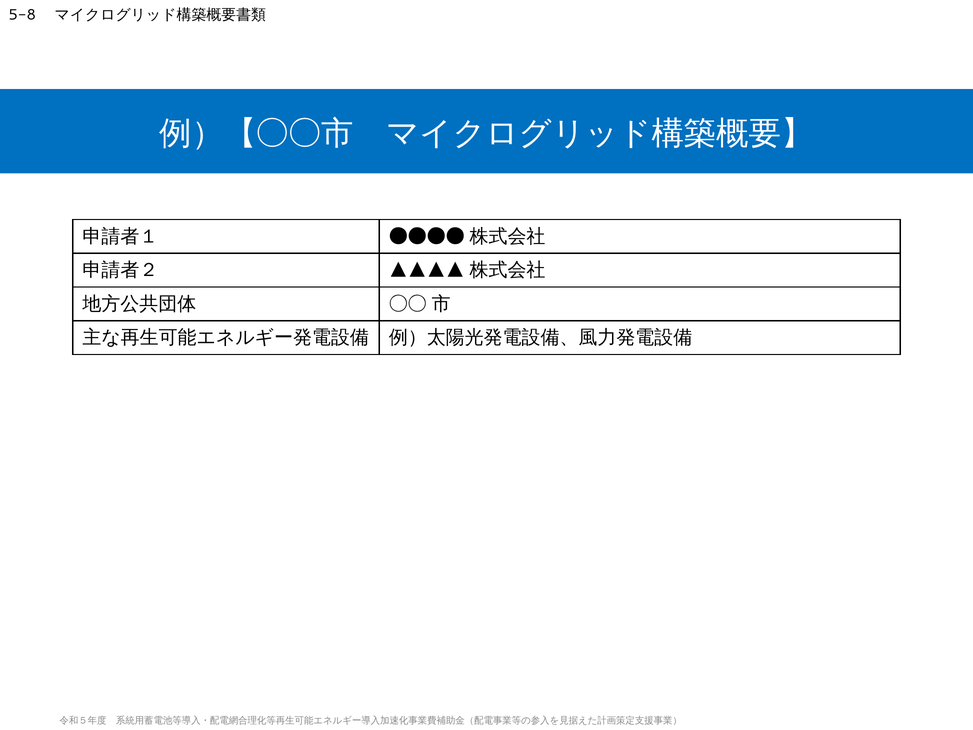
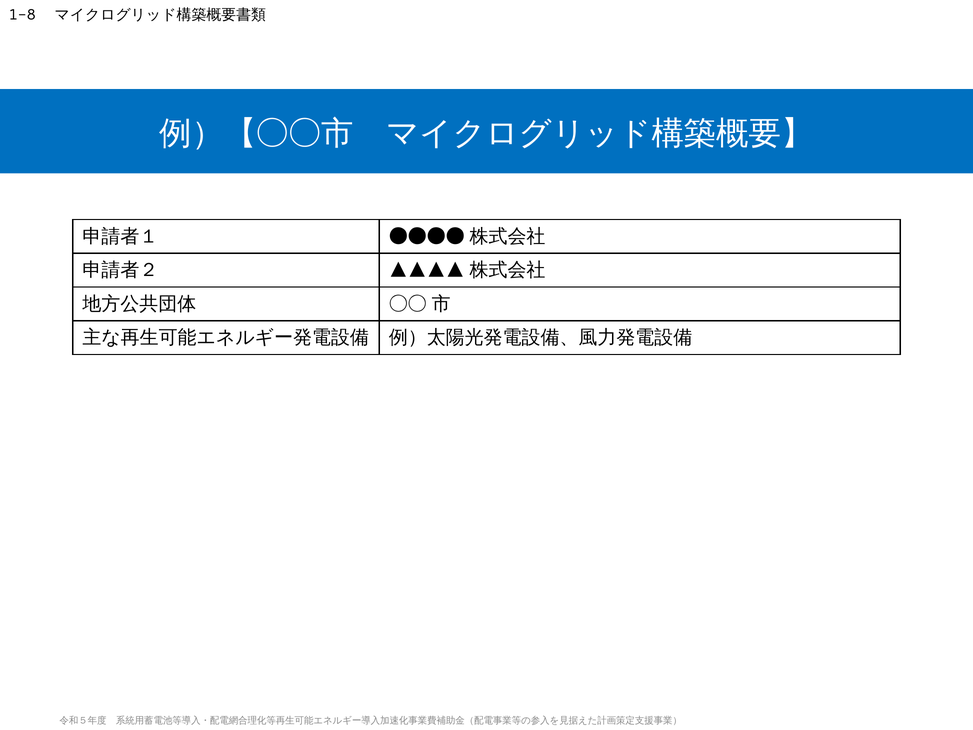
5-8: 5-8 -> 1-8
